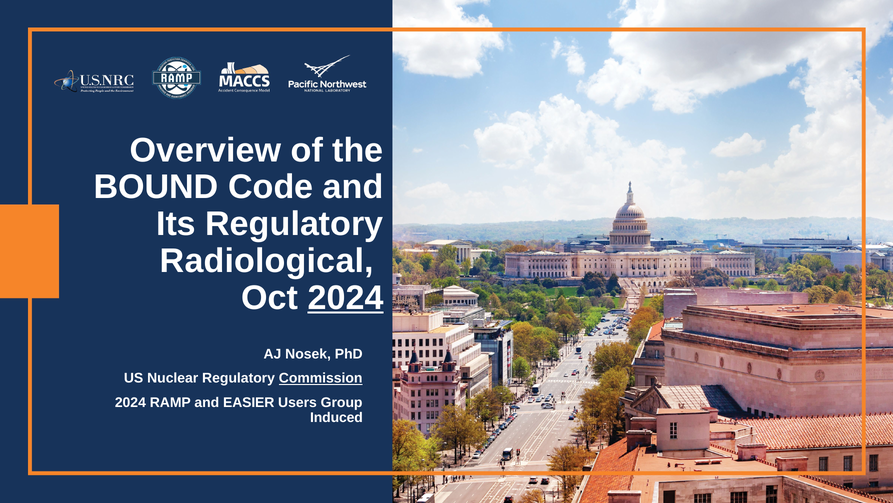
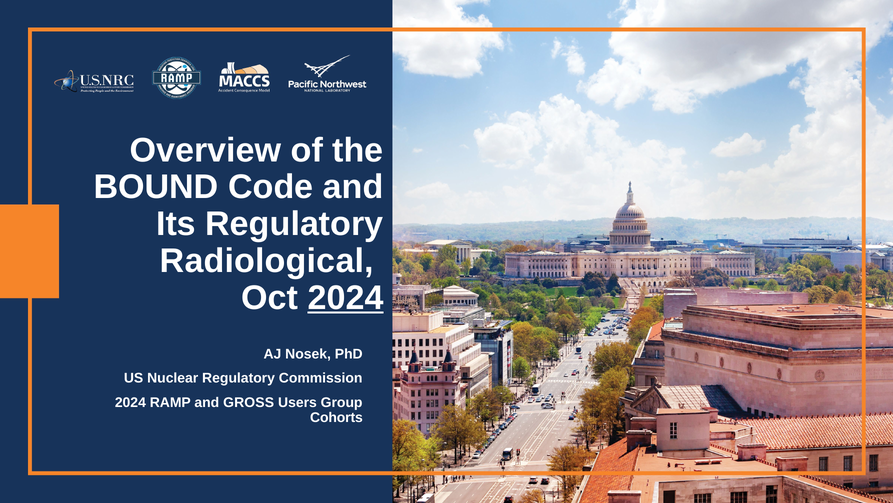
Commission underline: present -> none
EASIER: EASIER -> GROSS
Induced: Induced -> Cohorts
